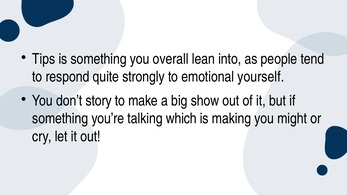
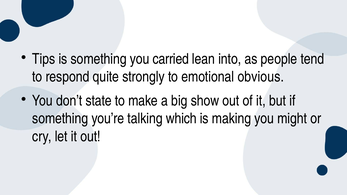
overall: overall -> carried
yourself: yourself -> obvious
story: story -> state
